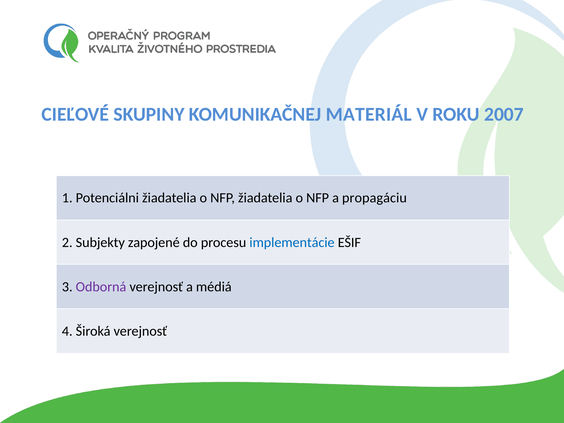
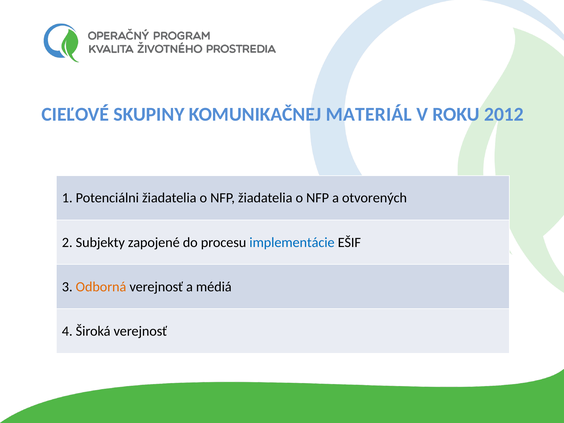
2007: 2007 -> 2012
propagáciu: propagáciu -> otvorených
Odborná colour: purple -> orange
